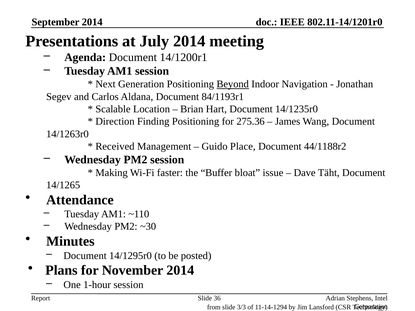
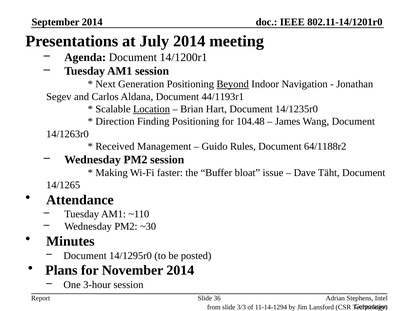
84/1193r1: 84/1193r1 -> 44/1193r1
Location underline: none -> present
275.36: 275.36 -> 104.48
Place: Place -> Rules
44/1188r2: 44/1188r2 -> 64/1188r2
1-hour: 1-hour -> 3-hour
